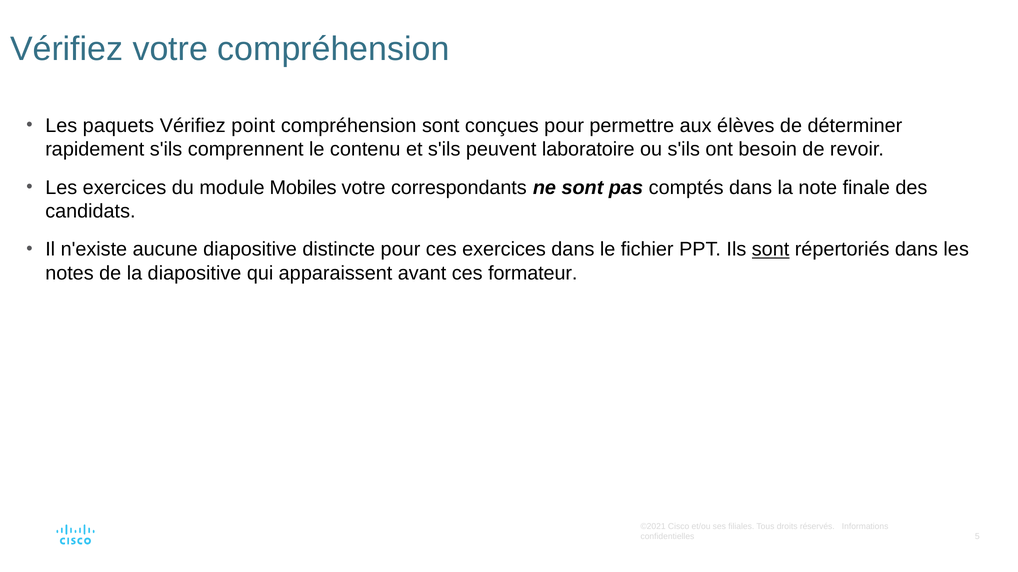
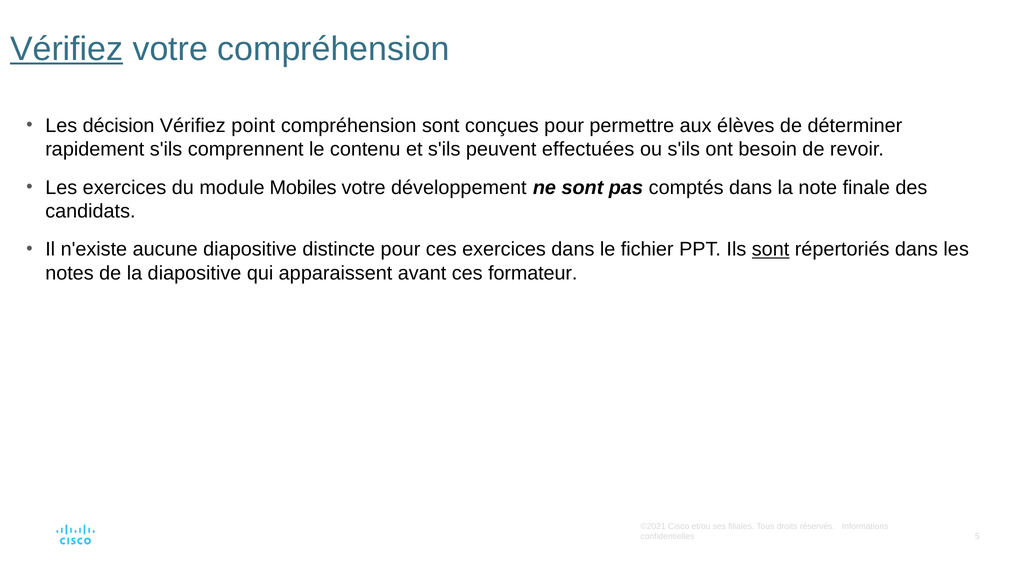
Vérifiez at (67, 49) underline: none -> present
paquets: paquets -> décision
laboratoire: laboratoire -> effectuées
correspondants: correspondants -> développement
